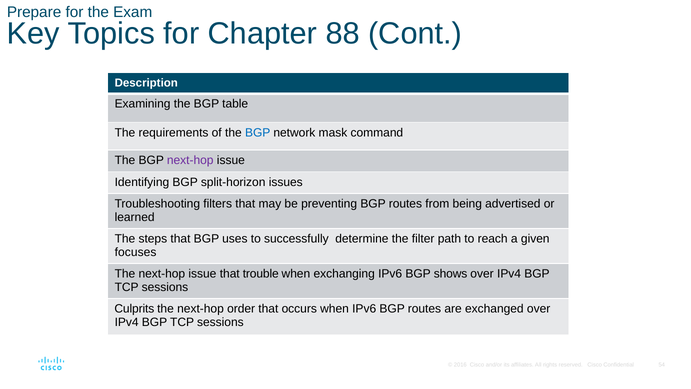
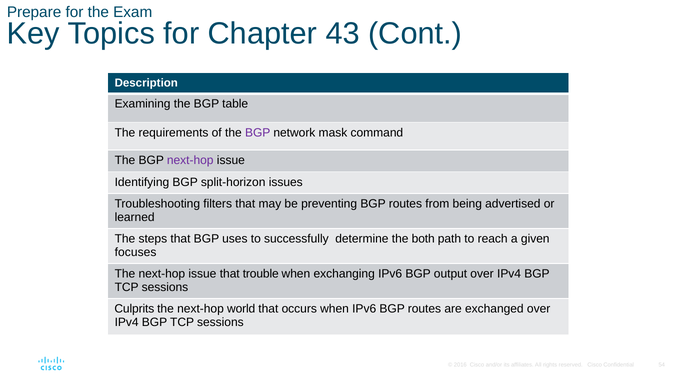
88: 88 -> 43
BGP at (258, 133) colour: blue -> purple
filter: filter -> both
shows: shows -> output
order: order -> world
